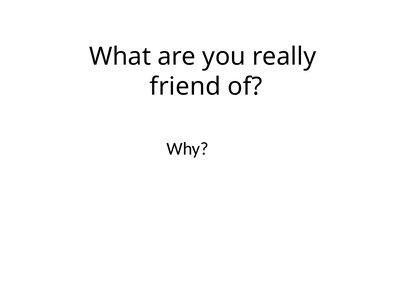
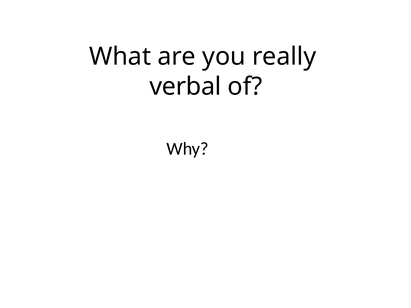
friend: friend -> verbal
